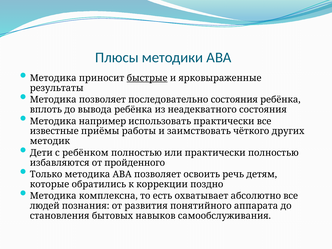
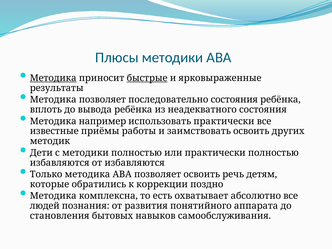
Методика at (53, 78) underline: none -> present
заимствовать чёткого: чёткого -> освоить
с ребёнком: ребёнком -> методики
от пройденного: пройденного -> избавляются
